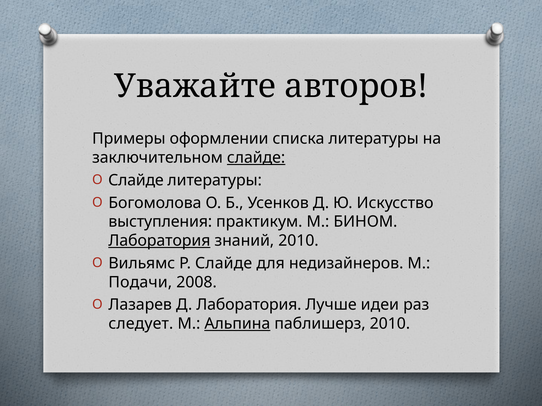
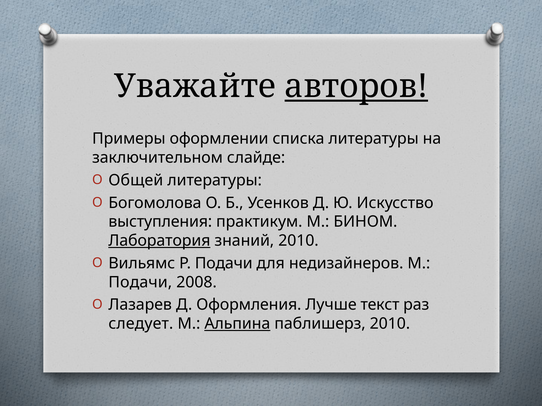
авторов underline: none -> present
слайде at (256, 158) underline: present -> none
Слайде at (136, 180): Слайде -> Общей
Р Слайде: Слайде -> Подачи
Д Лаборатория: Лаборатория -> Оформления
идеи: идеи -> текст
